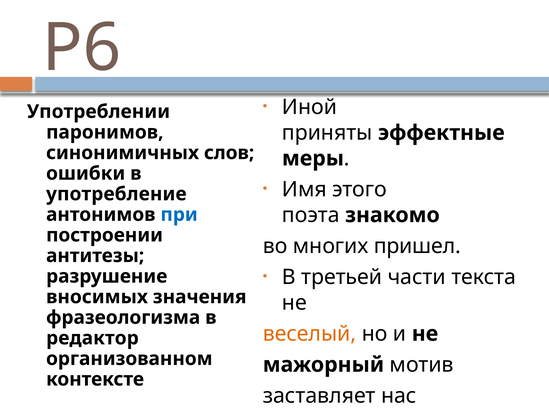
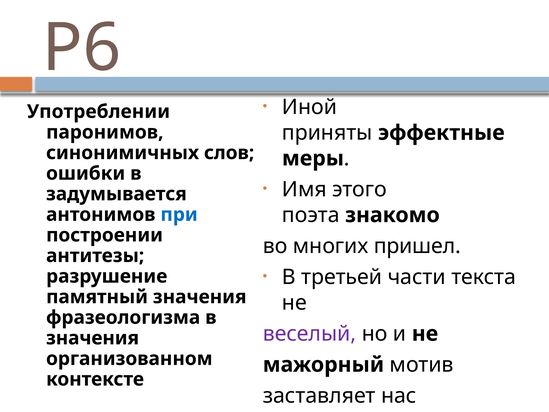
употребление: употребление -> задумывается
вносимых: вносимых -> памятный
веселый colour: orange -> purple
редактор at (92, 338): редактор -> значения
